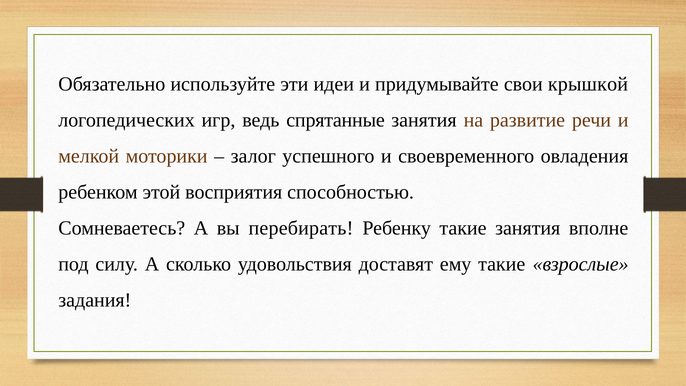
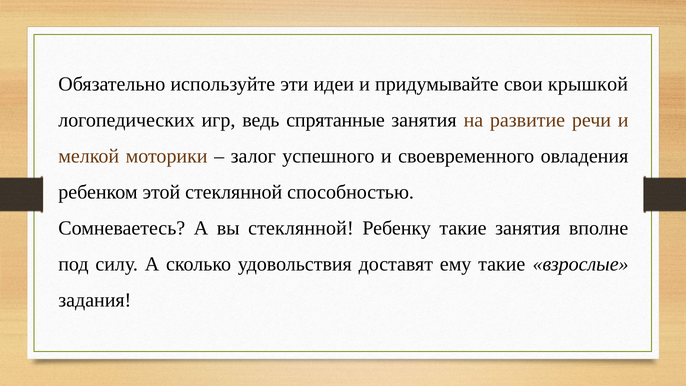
этой восприятия: восприятия -> стеклянной
вы перебирать: перебирать -> стеклянной
